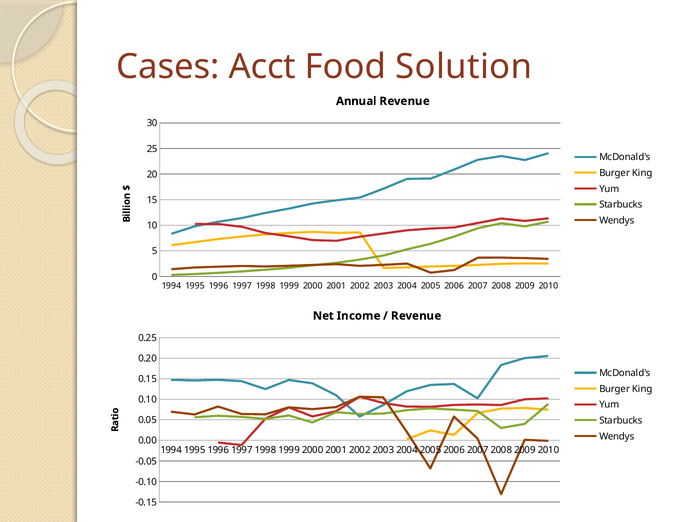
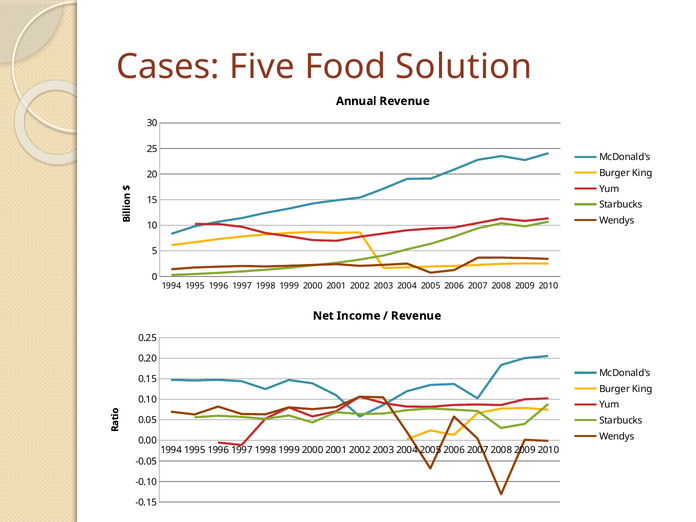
Acct: Acct -> Five
